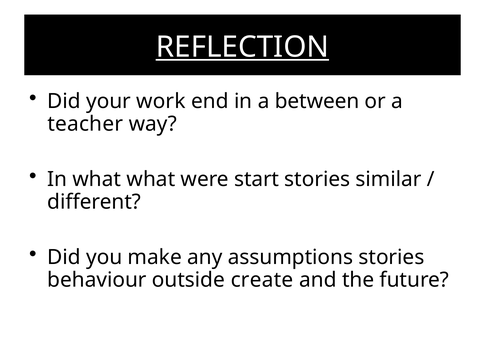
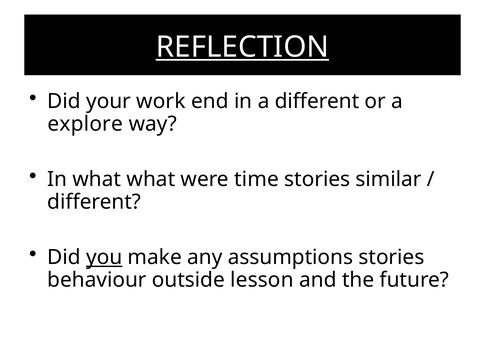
a between: between -> different
teacher: teacher -> explore
start: start -> time
you underline: none -> present
create: create -> lesson
